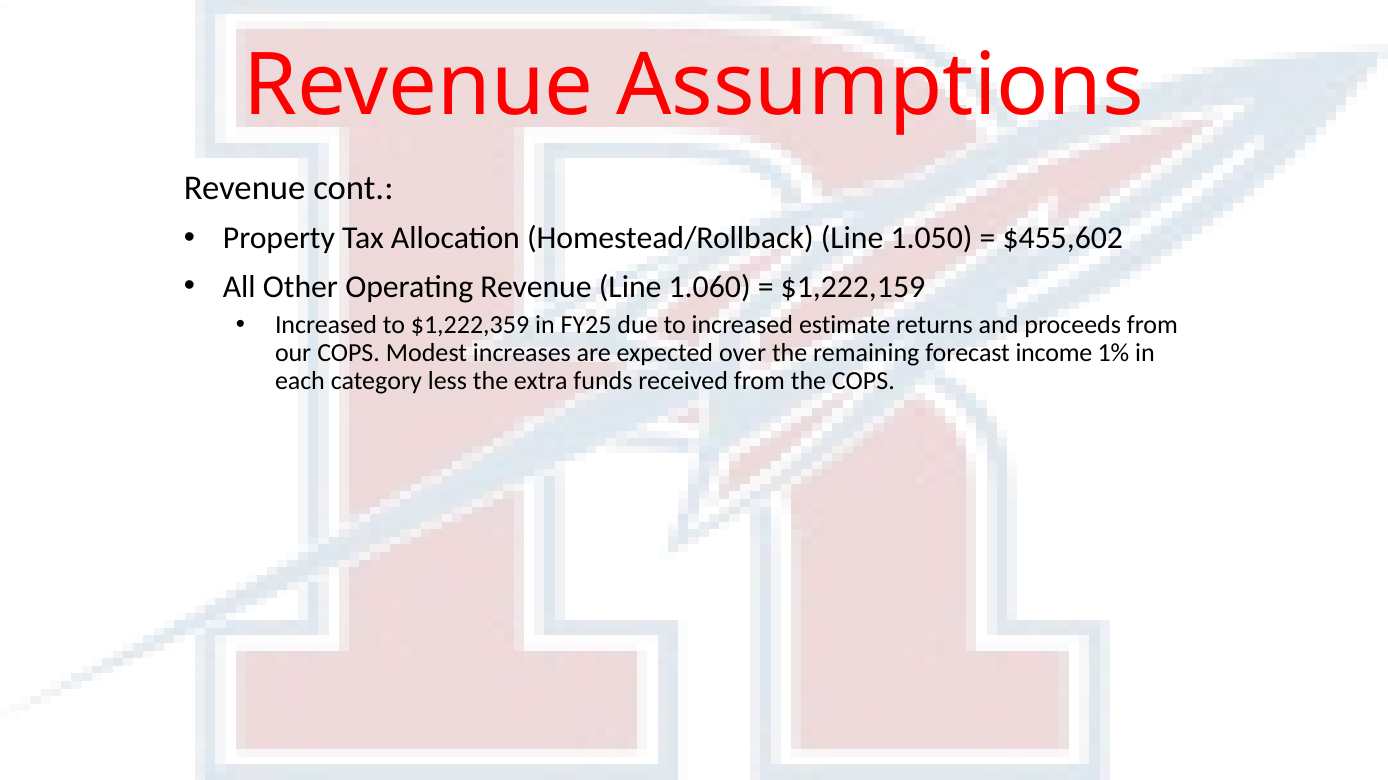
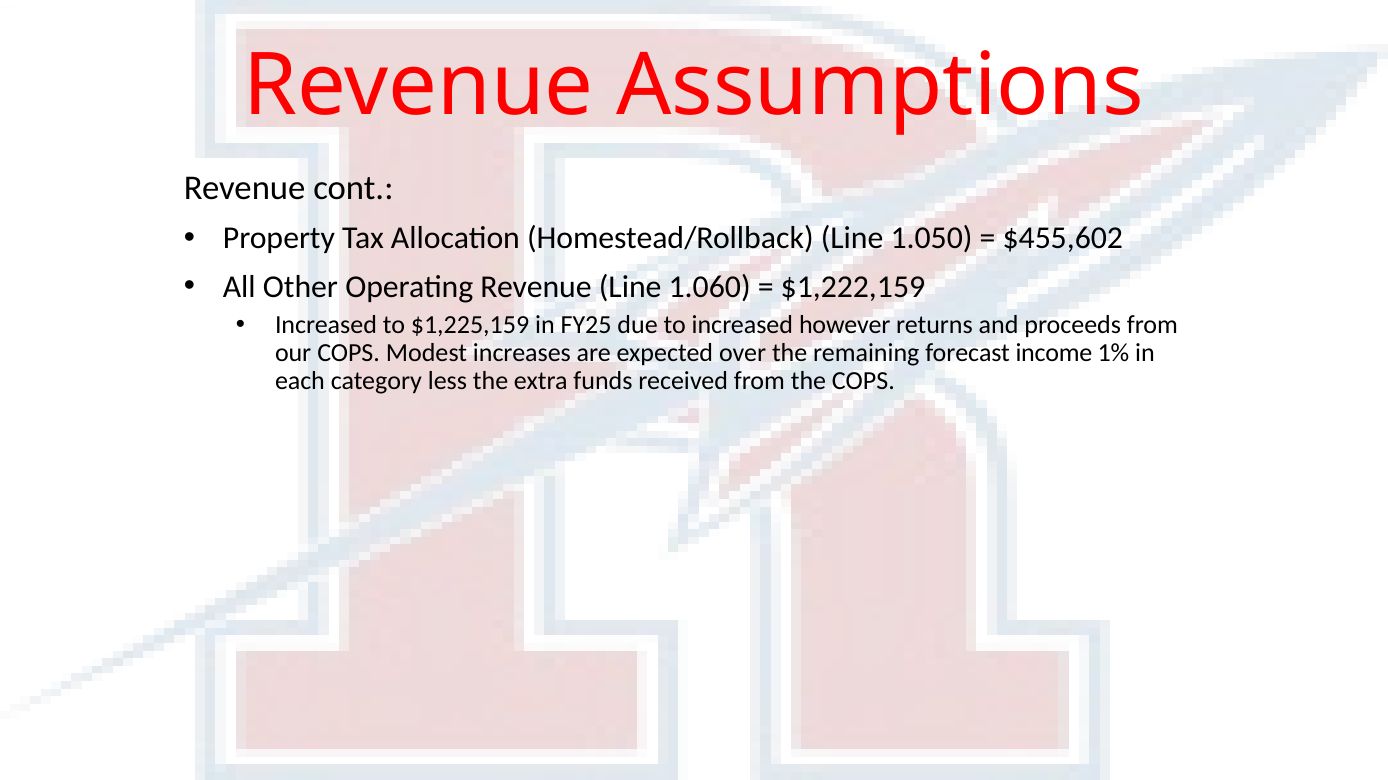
$1,222,359: $1,222,359 -> $1,225,159
estimate: estimate -> however
